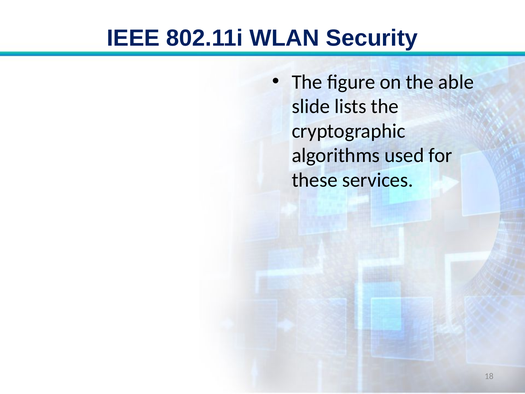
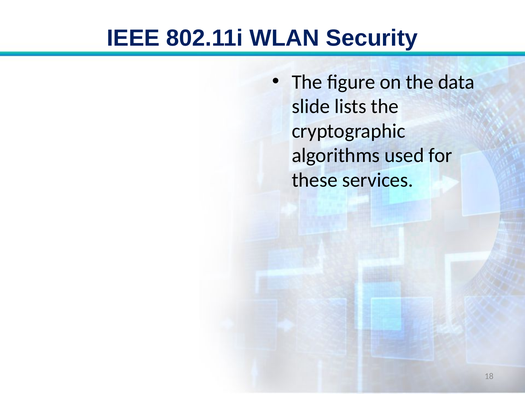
able: able -> data
